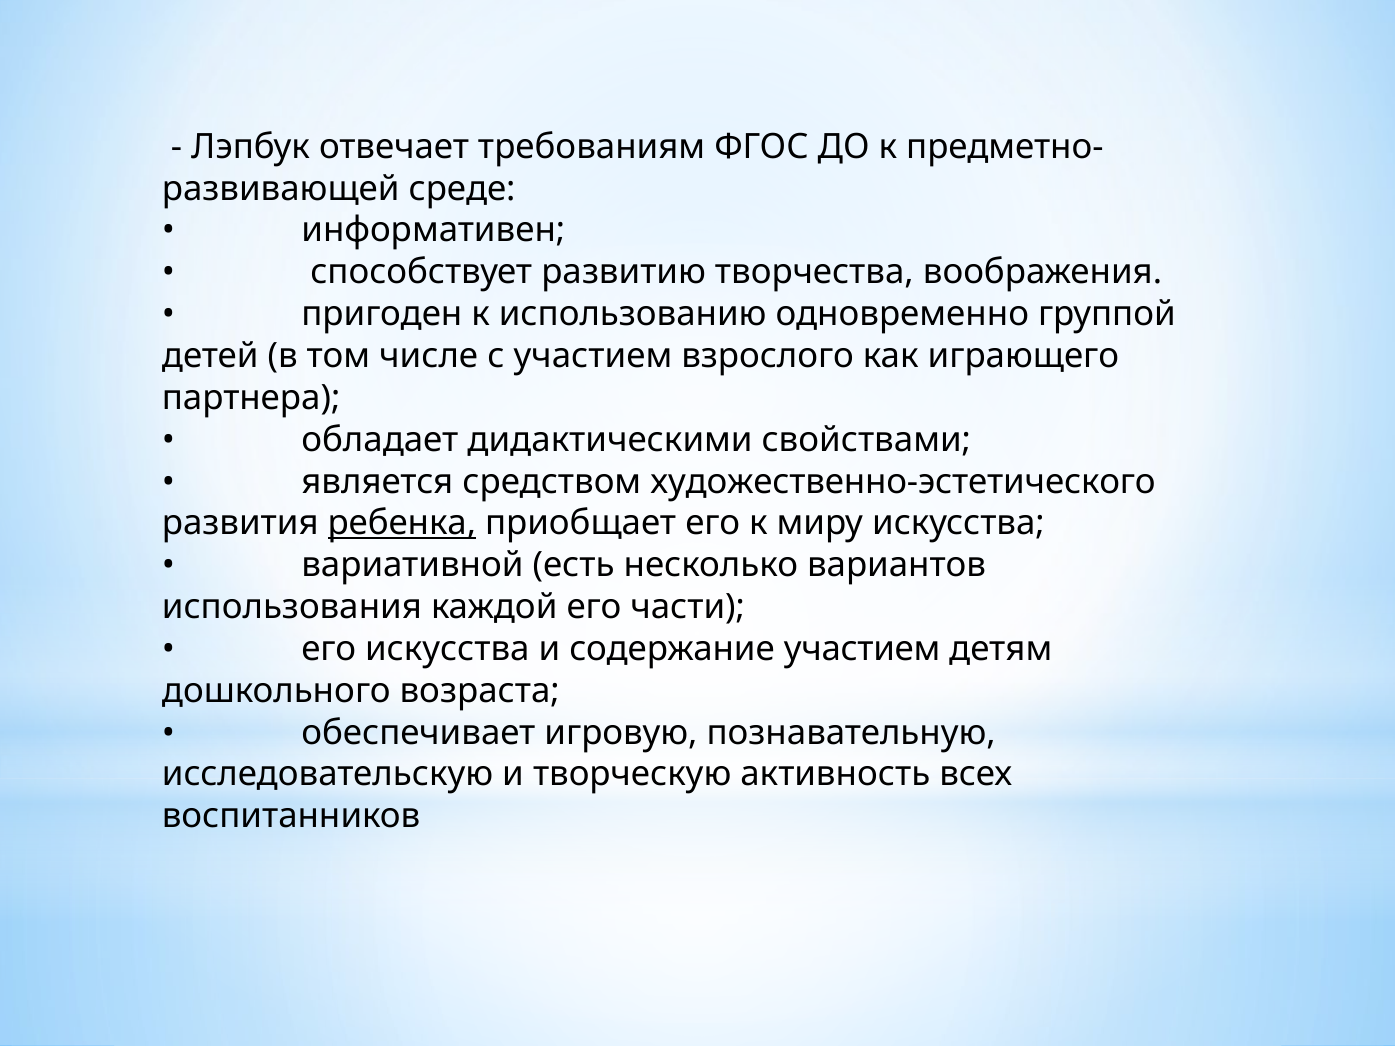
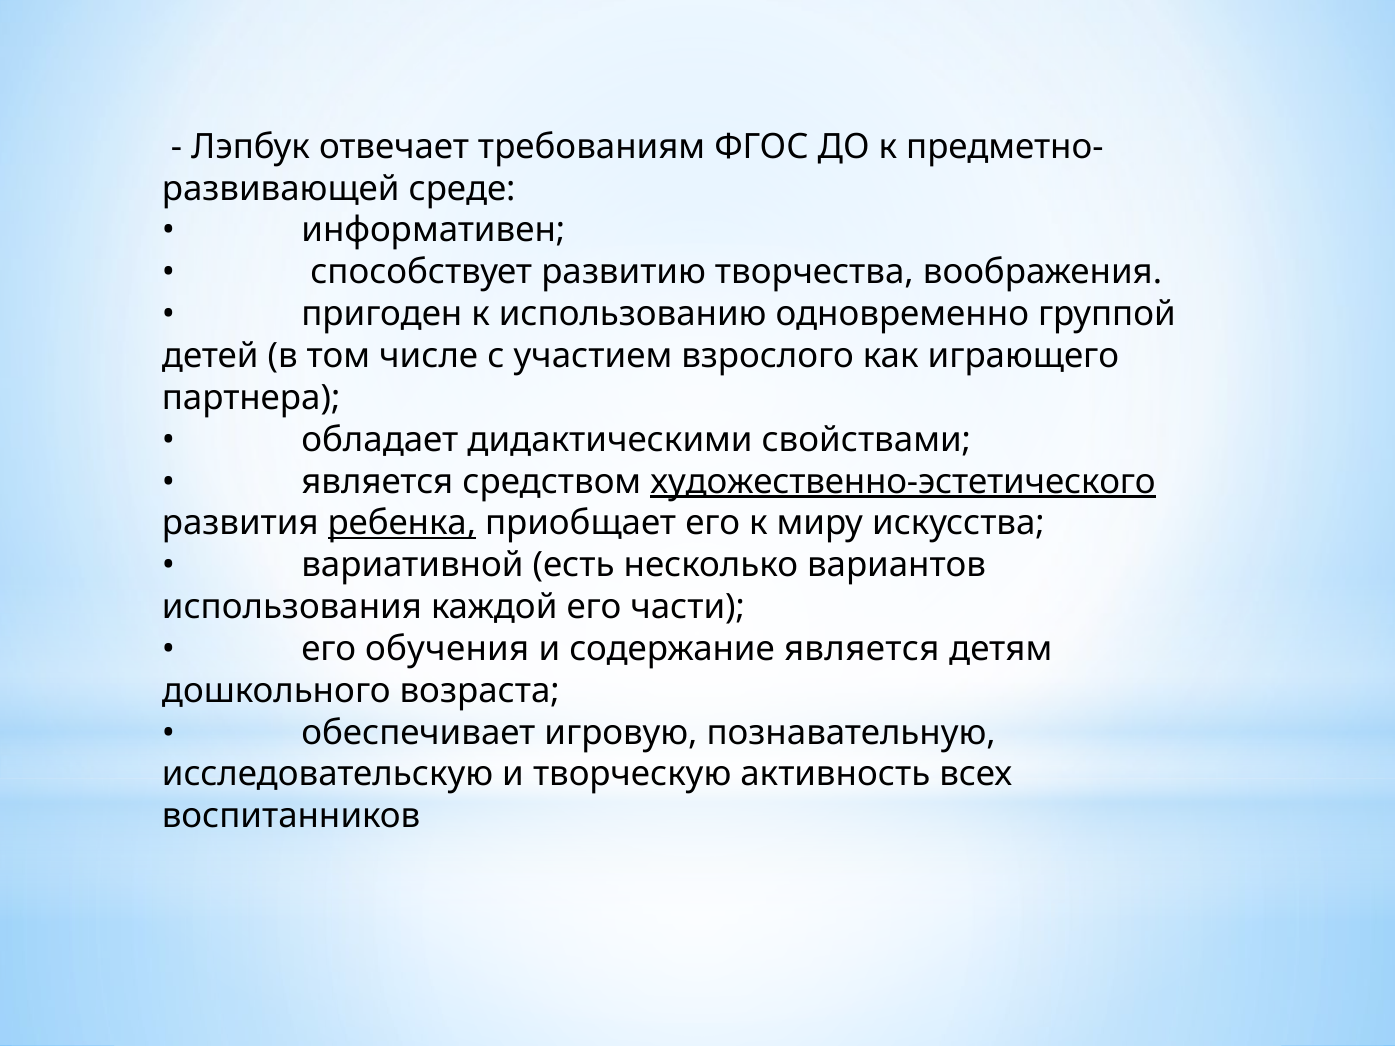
художественно-эстетического underline: none -> present
его искусства: искусства -> обучения
содержание участием: участием -> является
